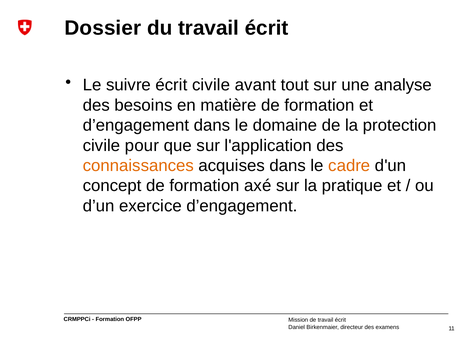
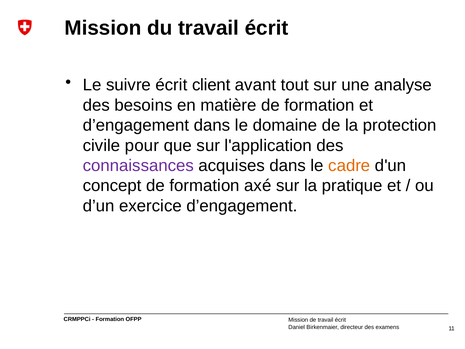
Dossier at (103, 28): Dossier -> Mission
écrit civile: civile -> client
connaissances colour: orange -> purple
